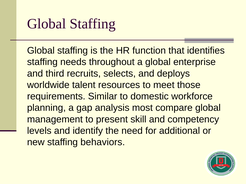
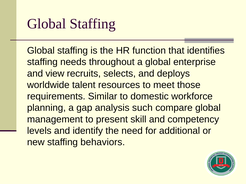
third: third -> view
most: most -> such
